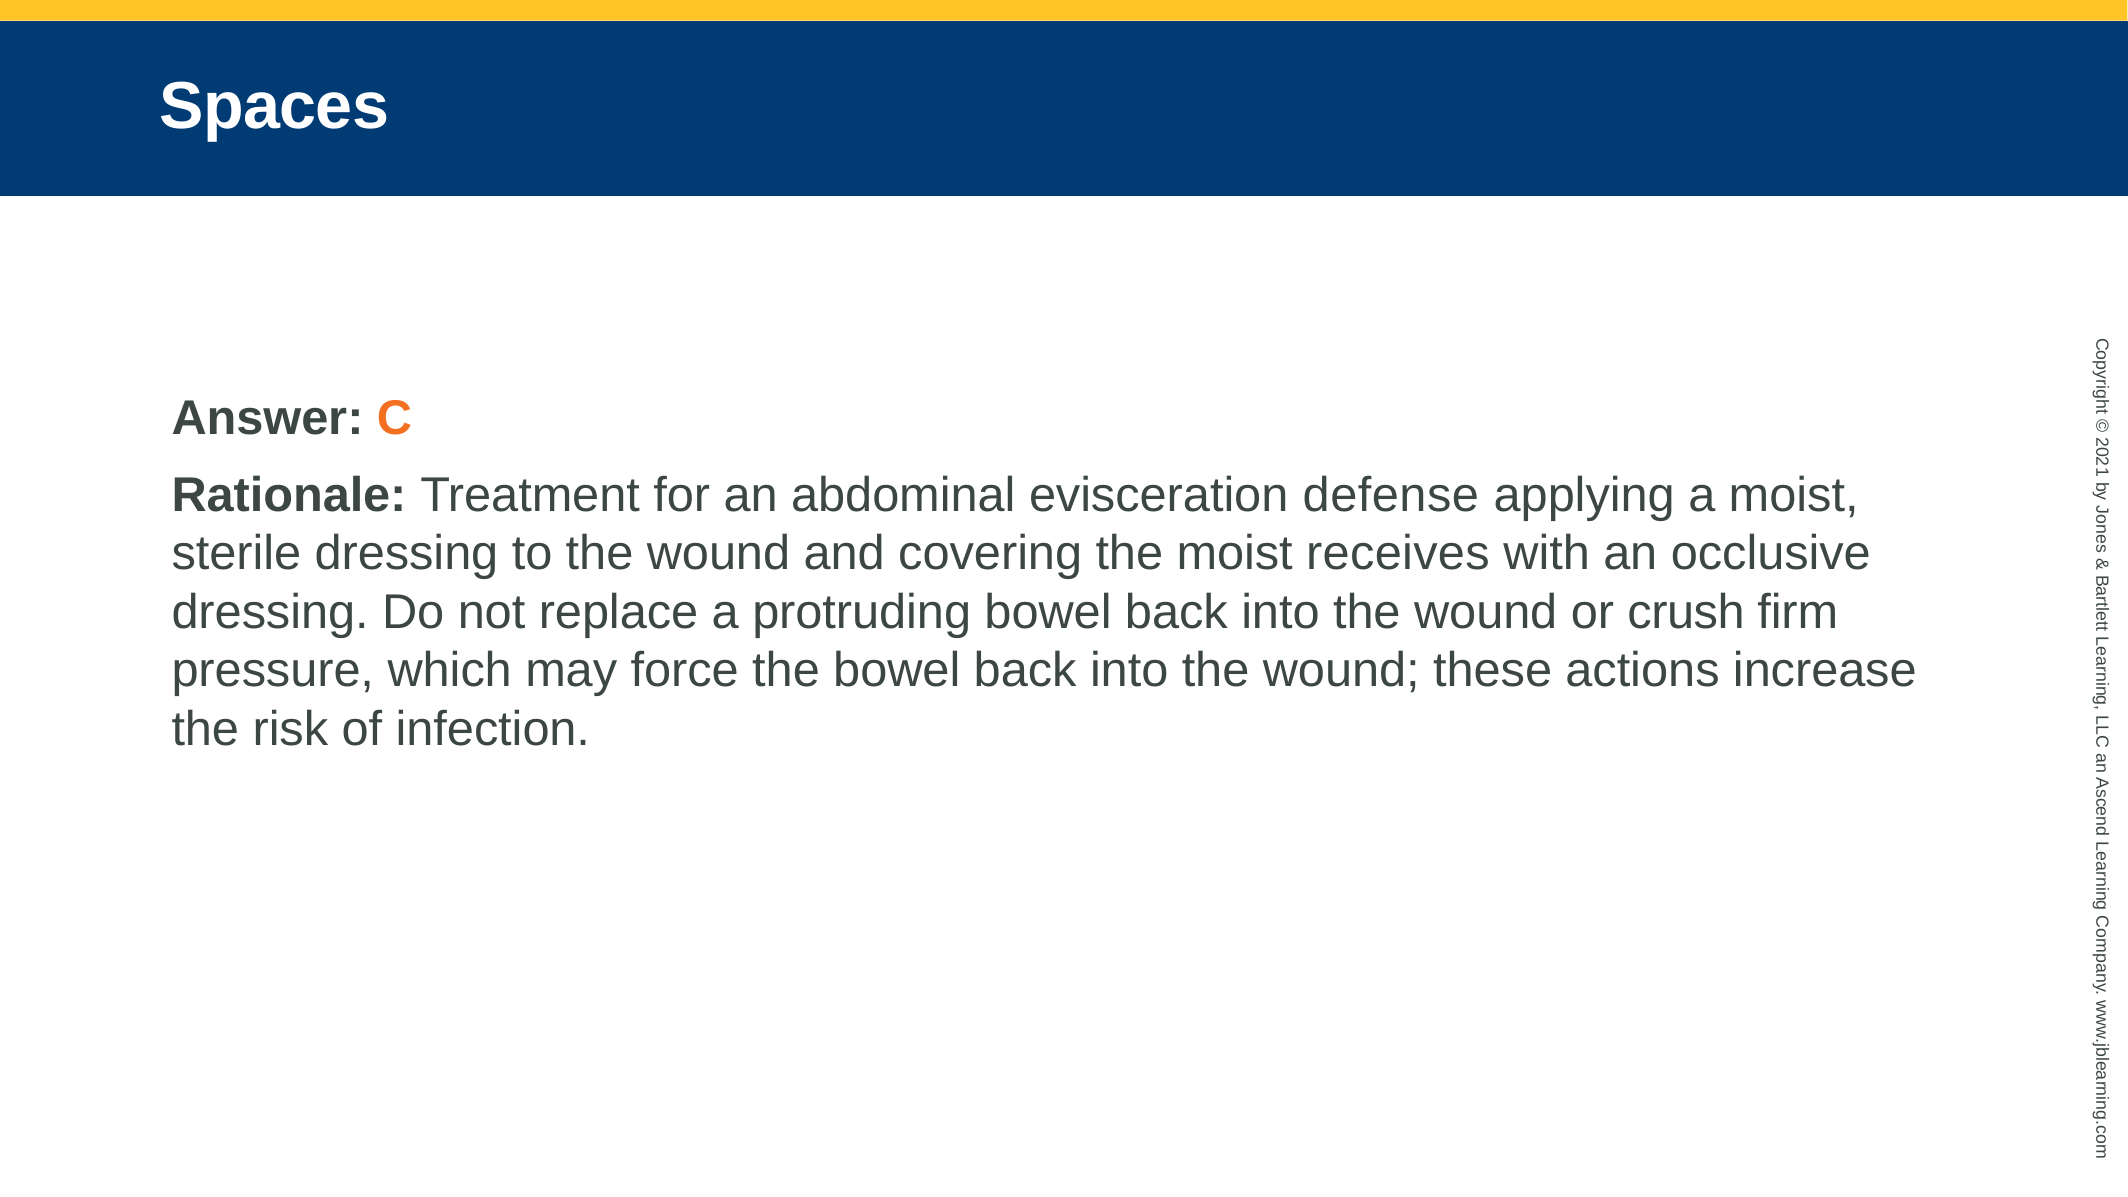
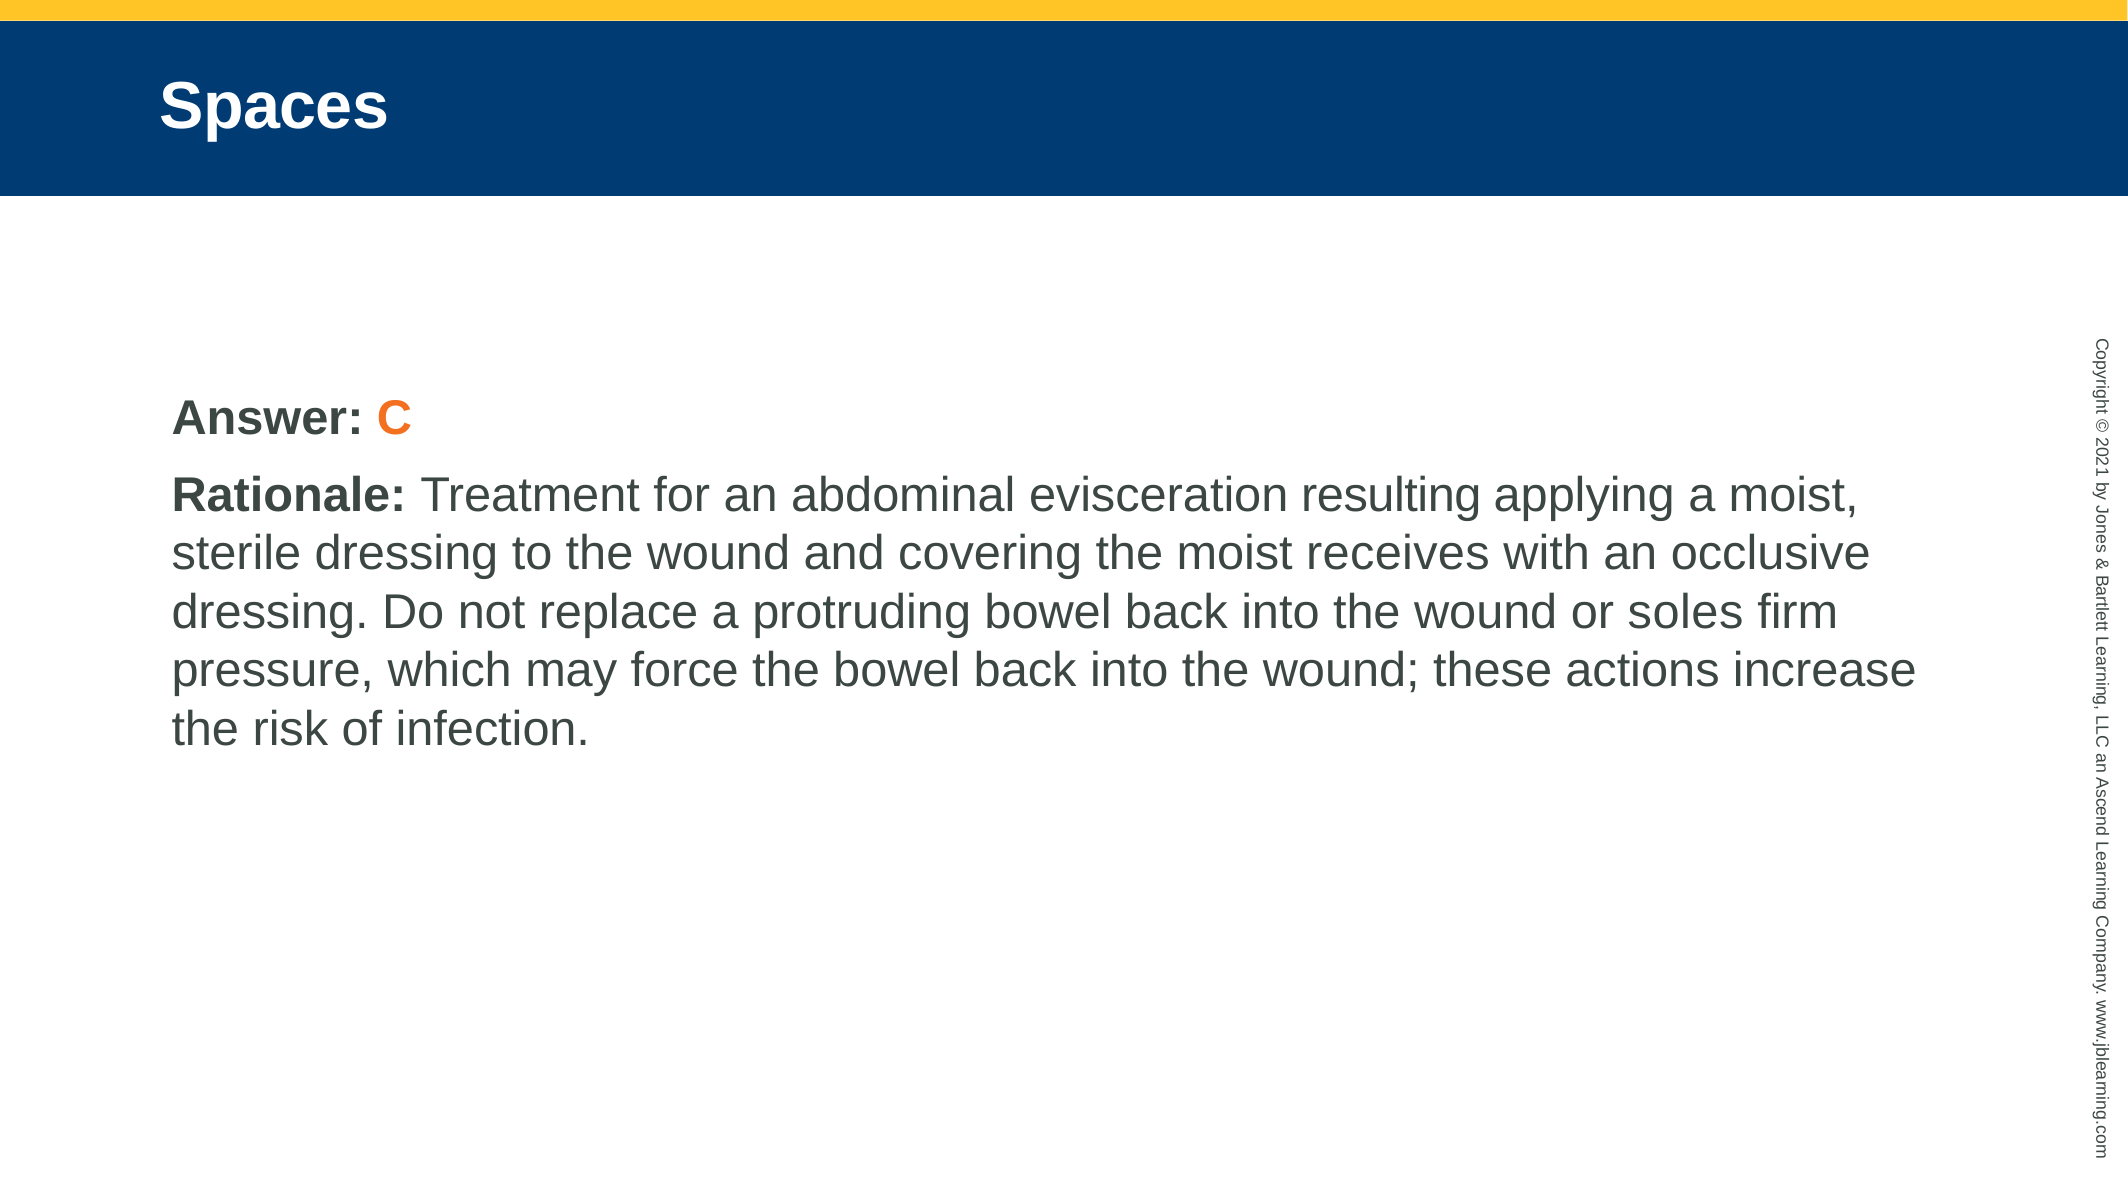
defense: defense -> resulting
crush: crush -> soles
